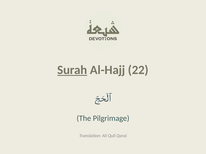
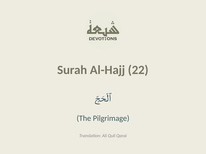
Surah underline: present -> none
